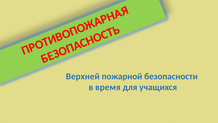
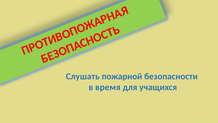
Верхней: Верхней -> Слушать
